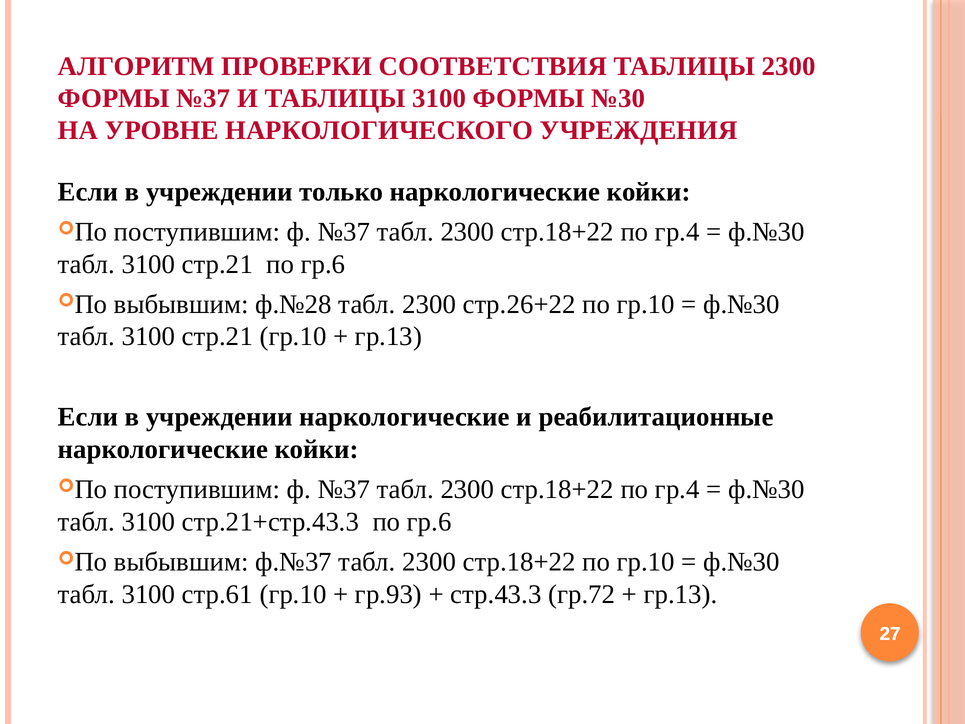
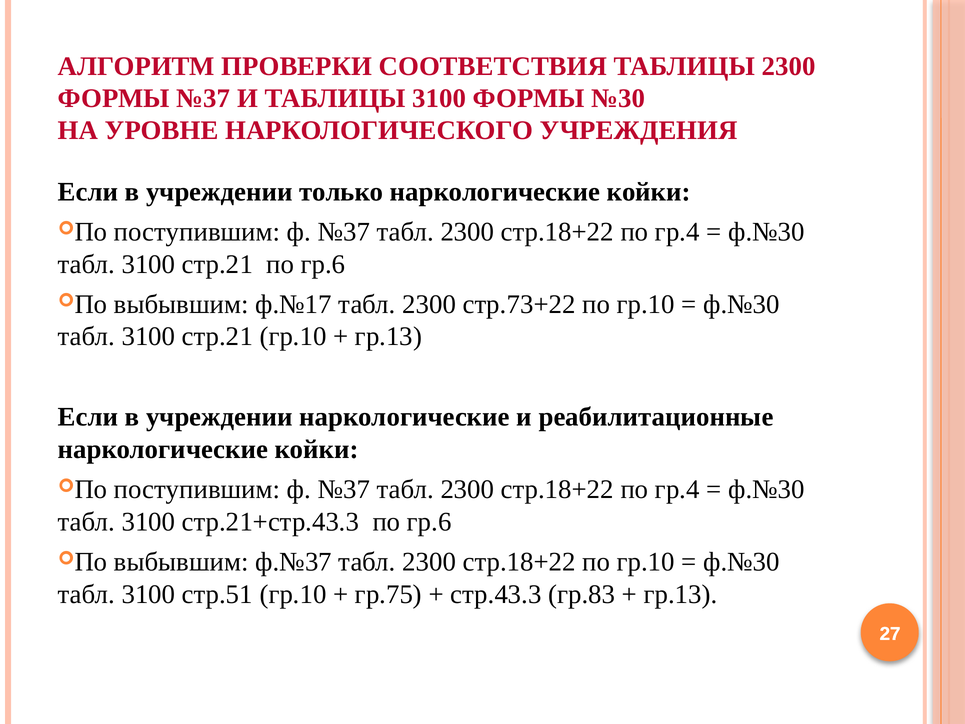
ф.№28: ф.№28 -> ф.№17
стр.26+22: стр.26+22 -> стр.73+22
стр.61: стр.61 -> стр.51
гр.93: гр.93 -> гр.75
гр.72: гр.72 -> гр.83
